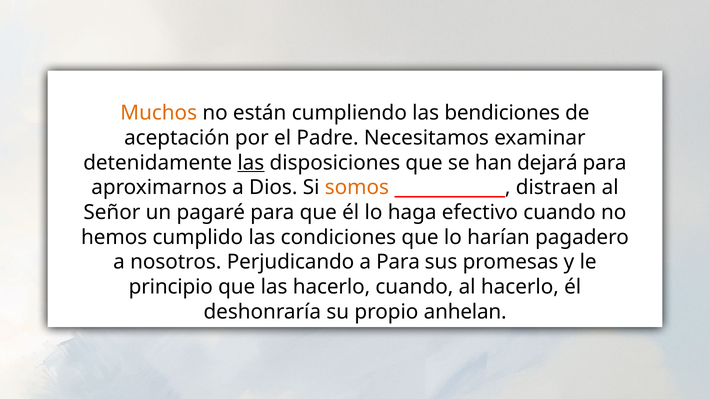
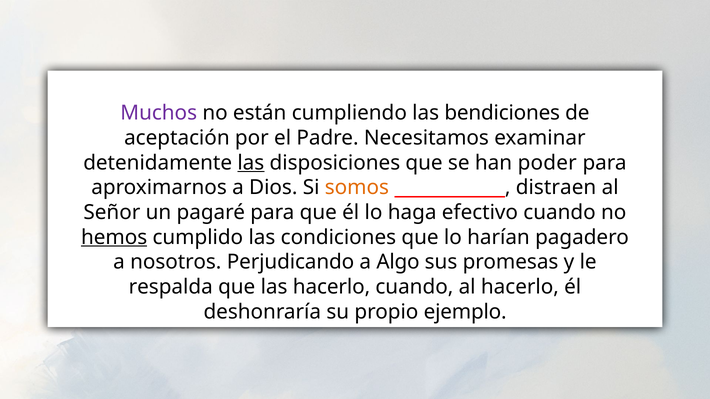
Muchos colour: orange -> purple
dejará: dejará -> poder
hemos underline: none -> present
a Para: Para -> Algo
principio: principio -> respalda
anhelan: anhelan -> ejemplo
